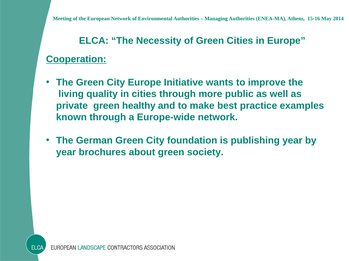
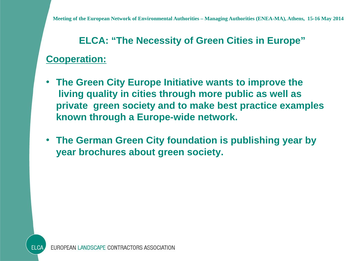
private green healthy: healthy -> society
